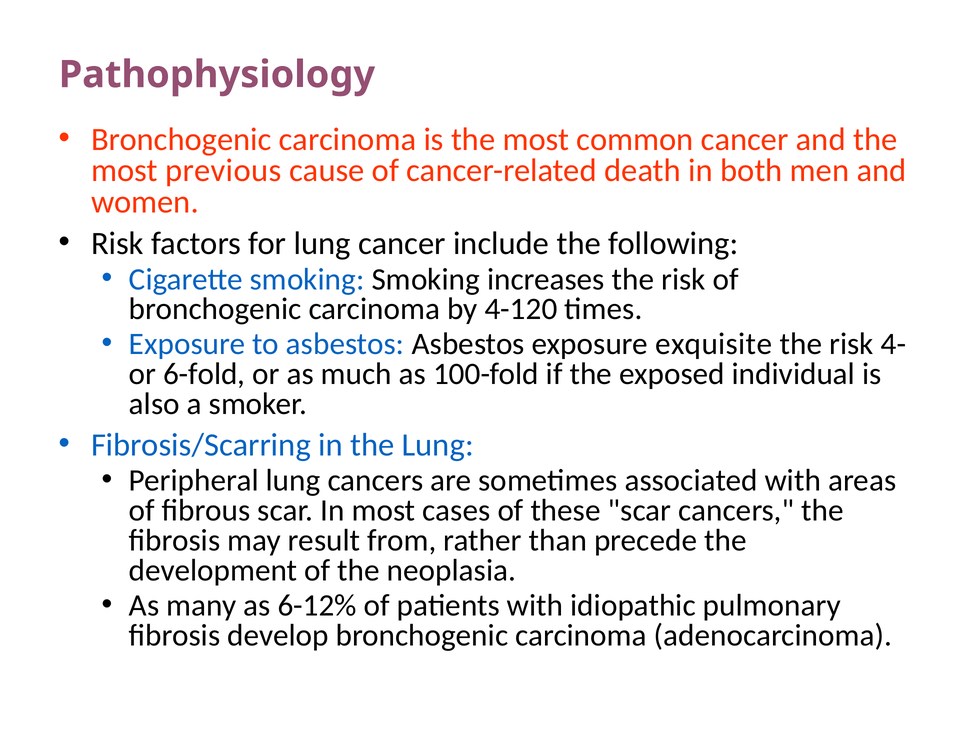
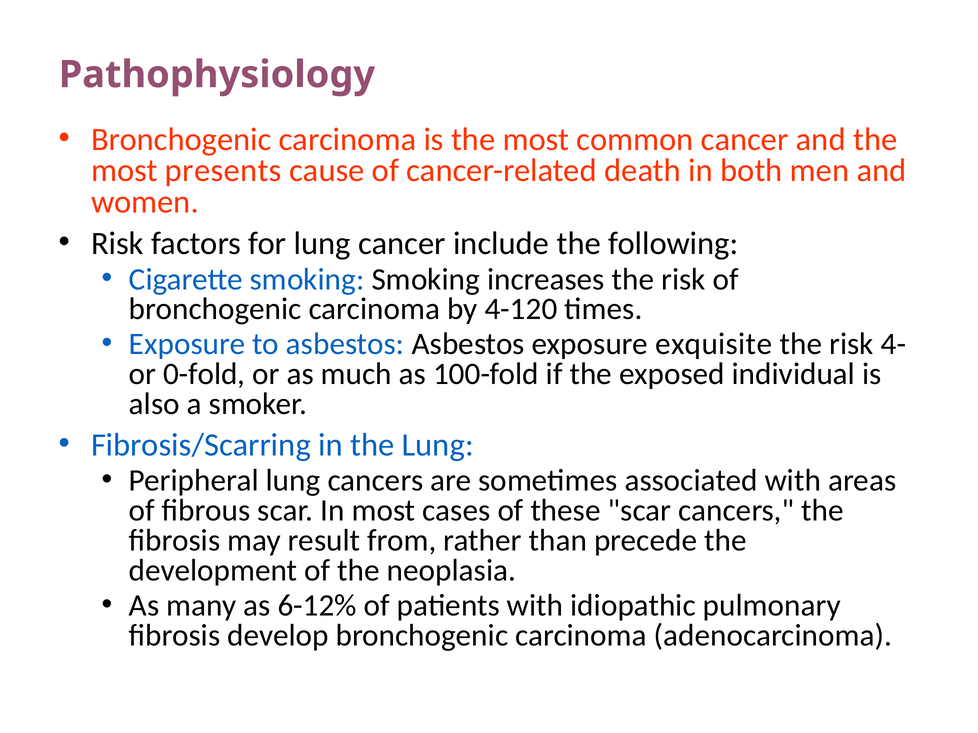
previous: previous -> presents
6-fold: 6-fold -> 0-fold
